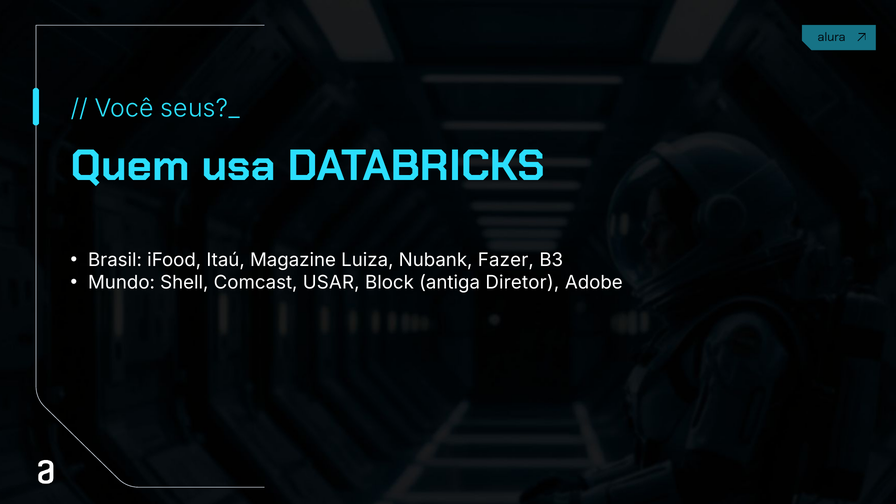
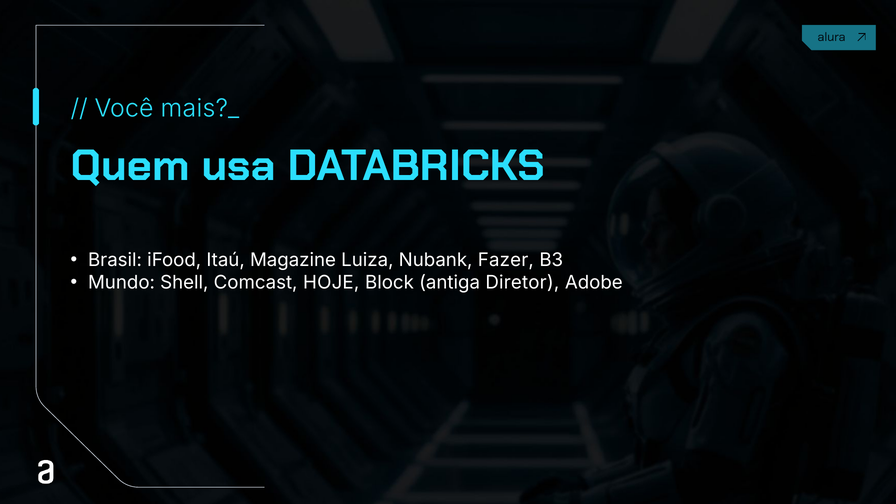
seus?_: seus?_ -> mais?_
USAR: USAR -> HOJE
